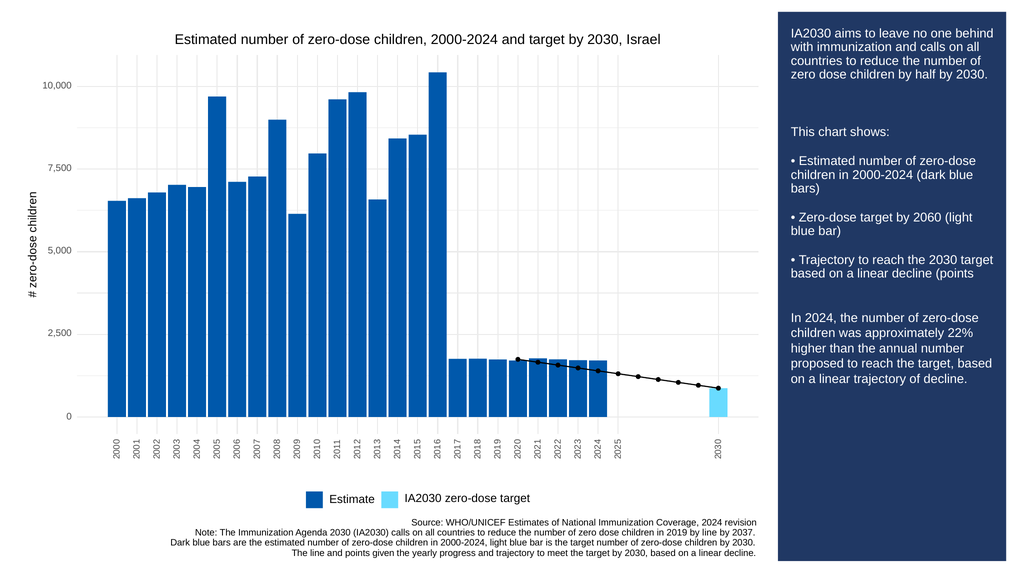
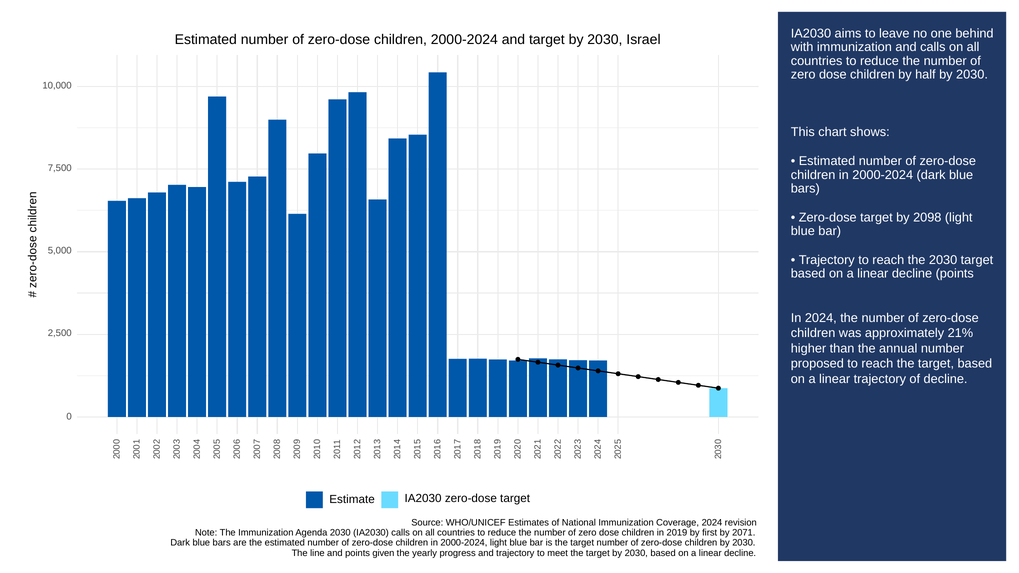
2060: 2060 -> 2098
22%: 22% -> 21%
by line: line -> first
2037: 2037 -> 2071
